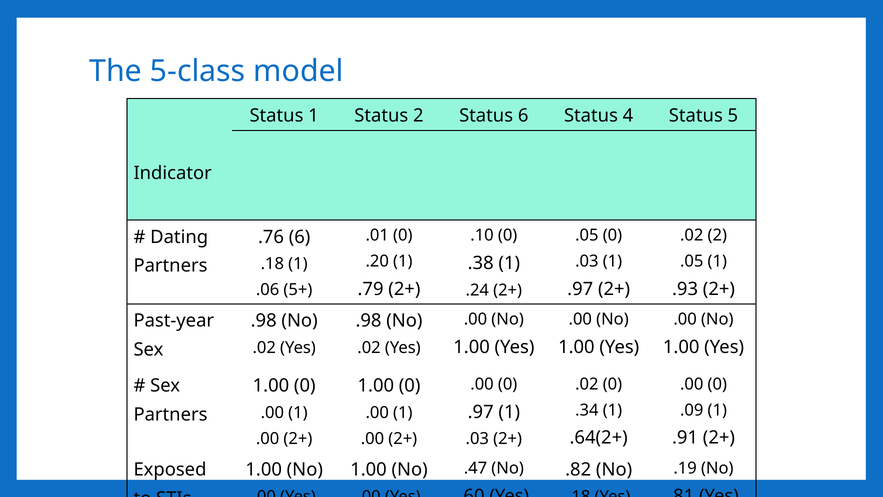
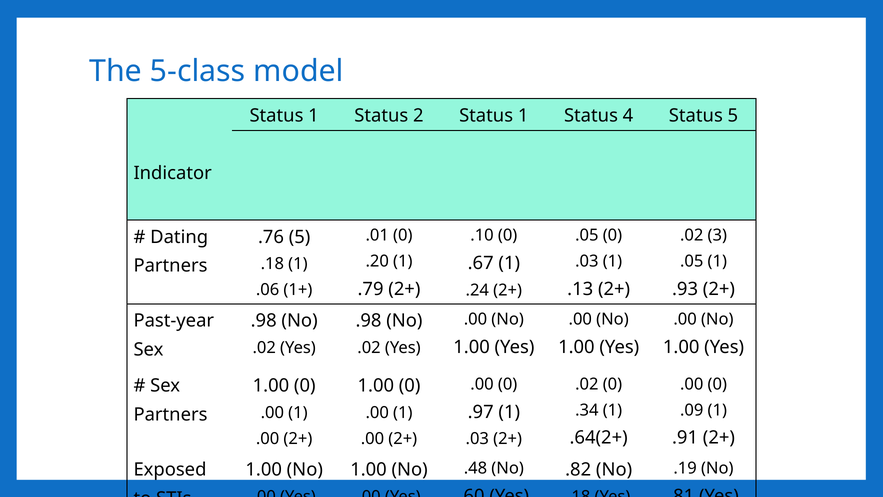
2 Status 6: 6 -> 1
.02 2: 2 -> 3
.76 6: 6 -> 5
.38: .38 -> .67
.97 at (580, 289): .97 -> .13
5+: 5+ -> 1+
.47: .47 -> .48
